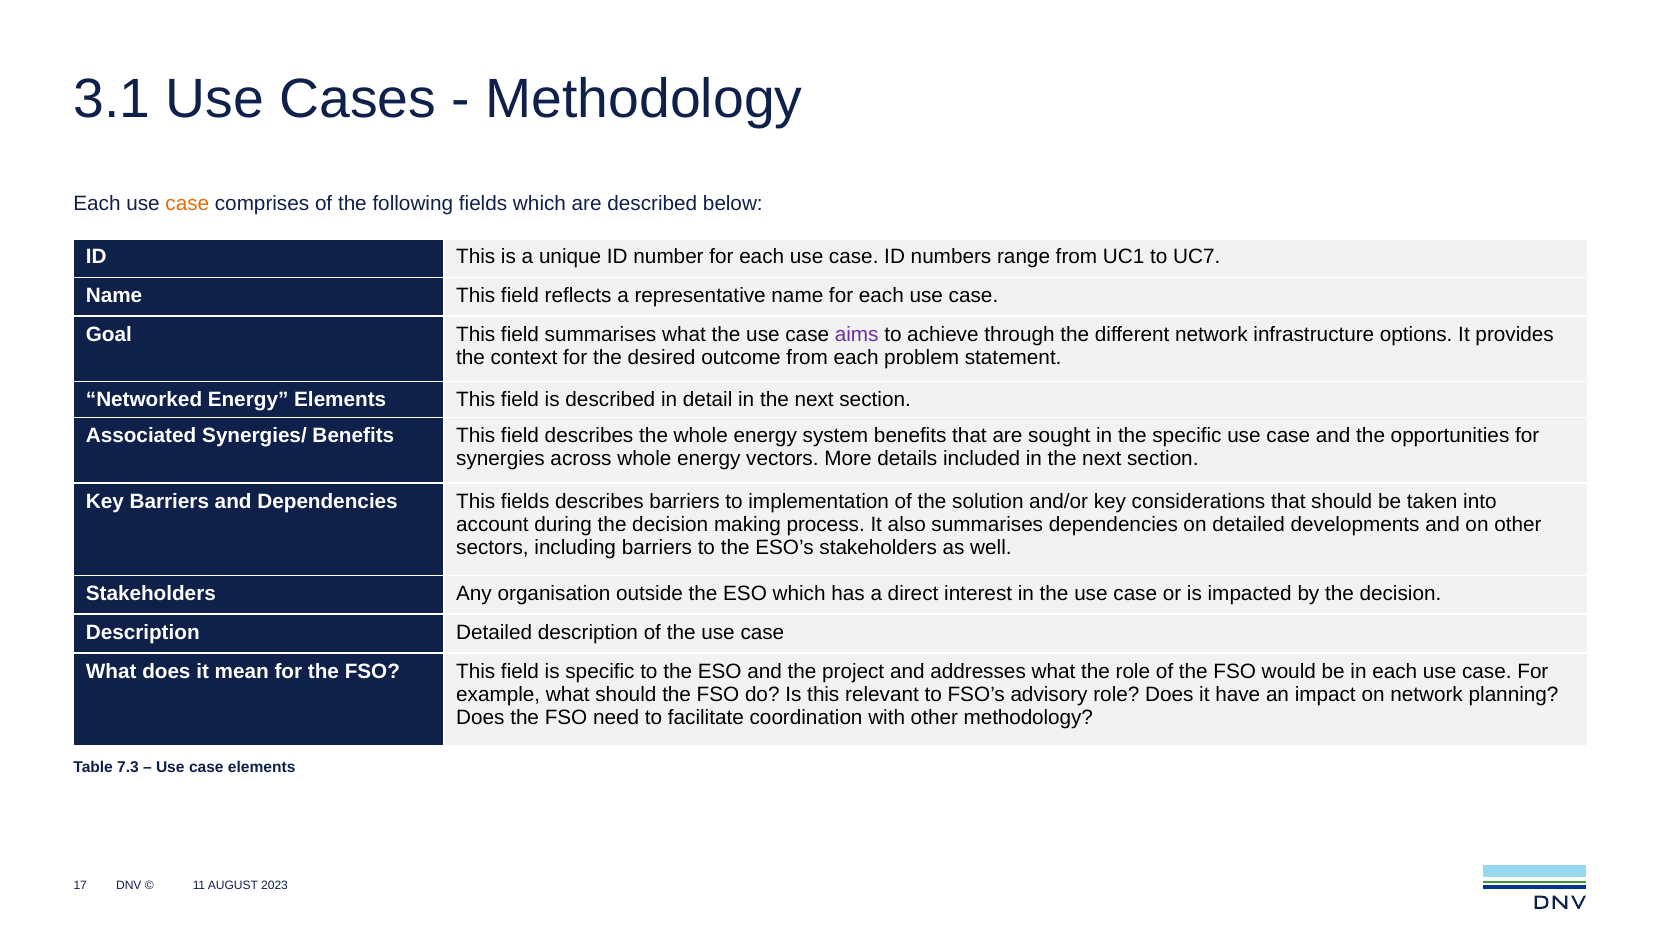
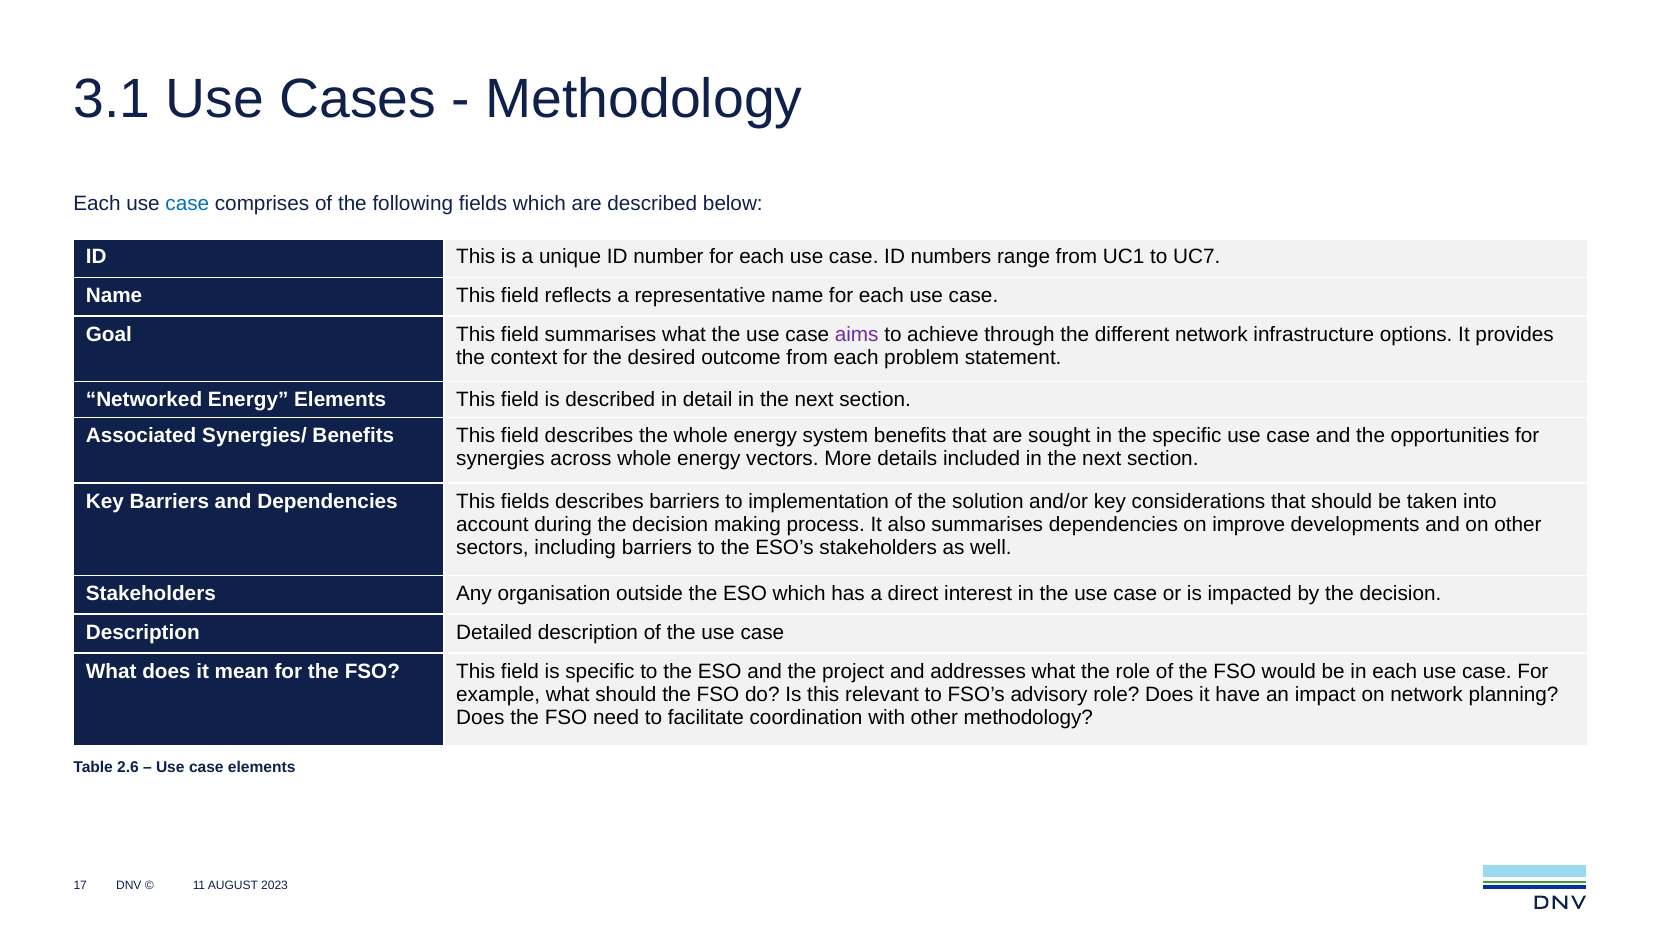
case at (187, 203) colour: orange -> blue
on detailed: detailed -> improve
7.3: 7.3 -> 2.6
